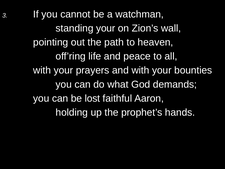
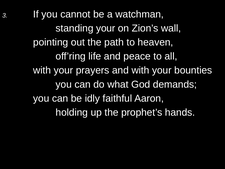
lost: lost -> idly
